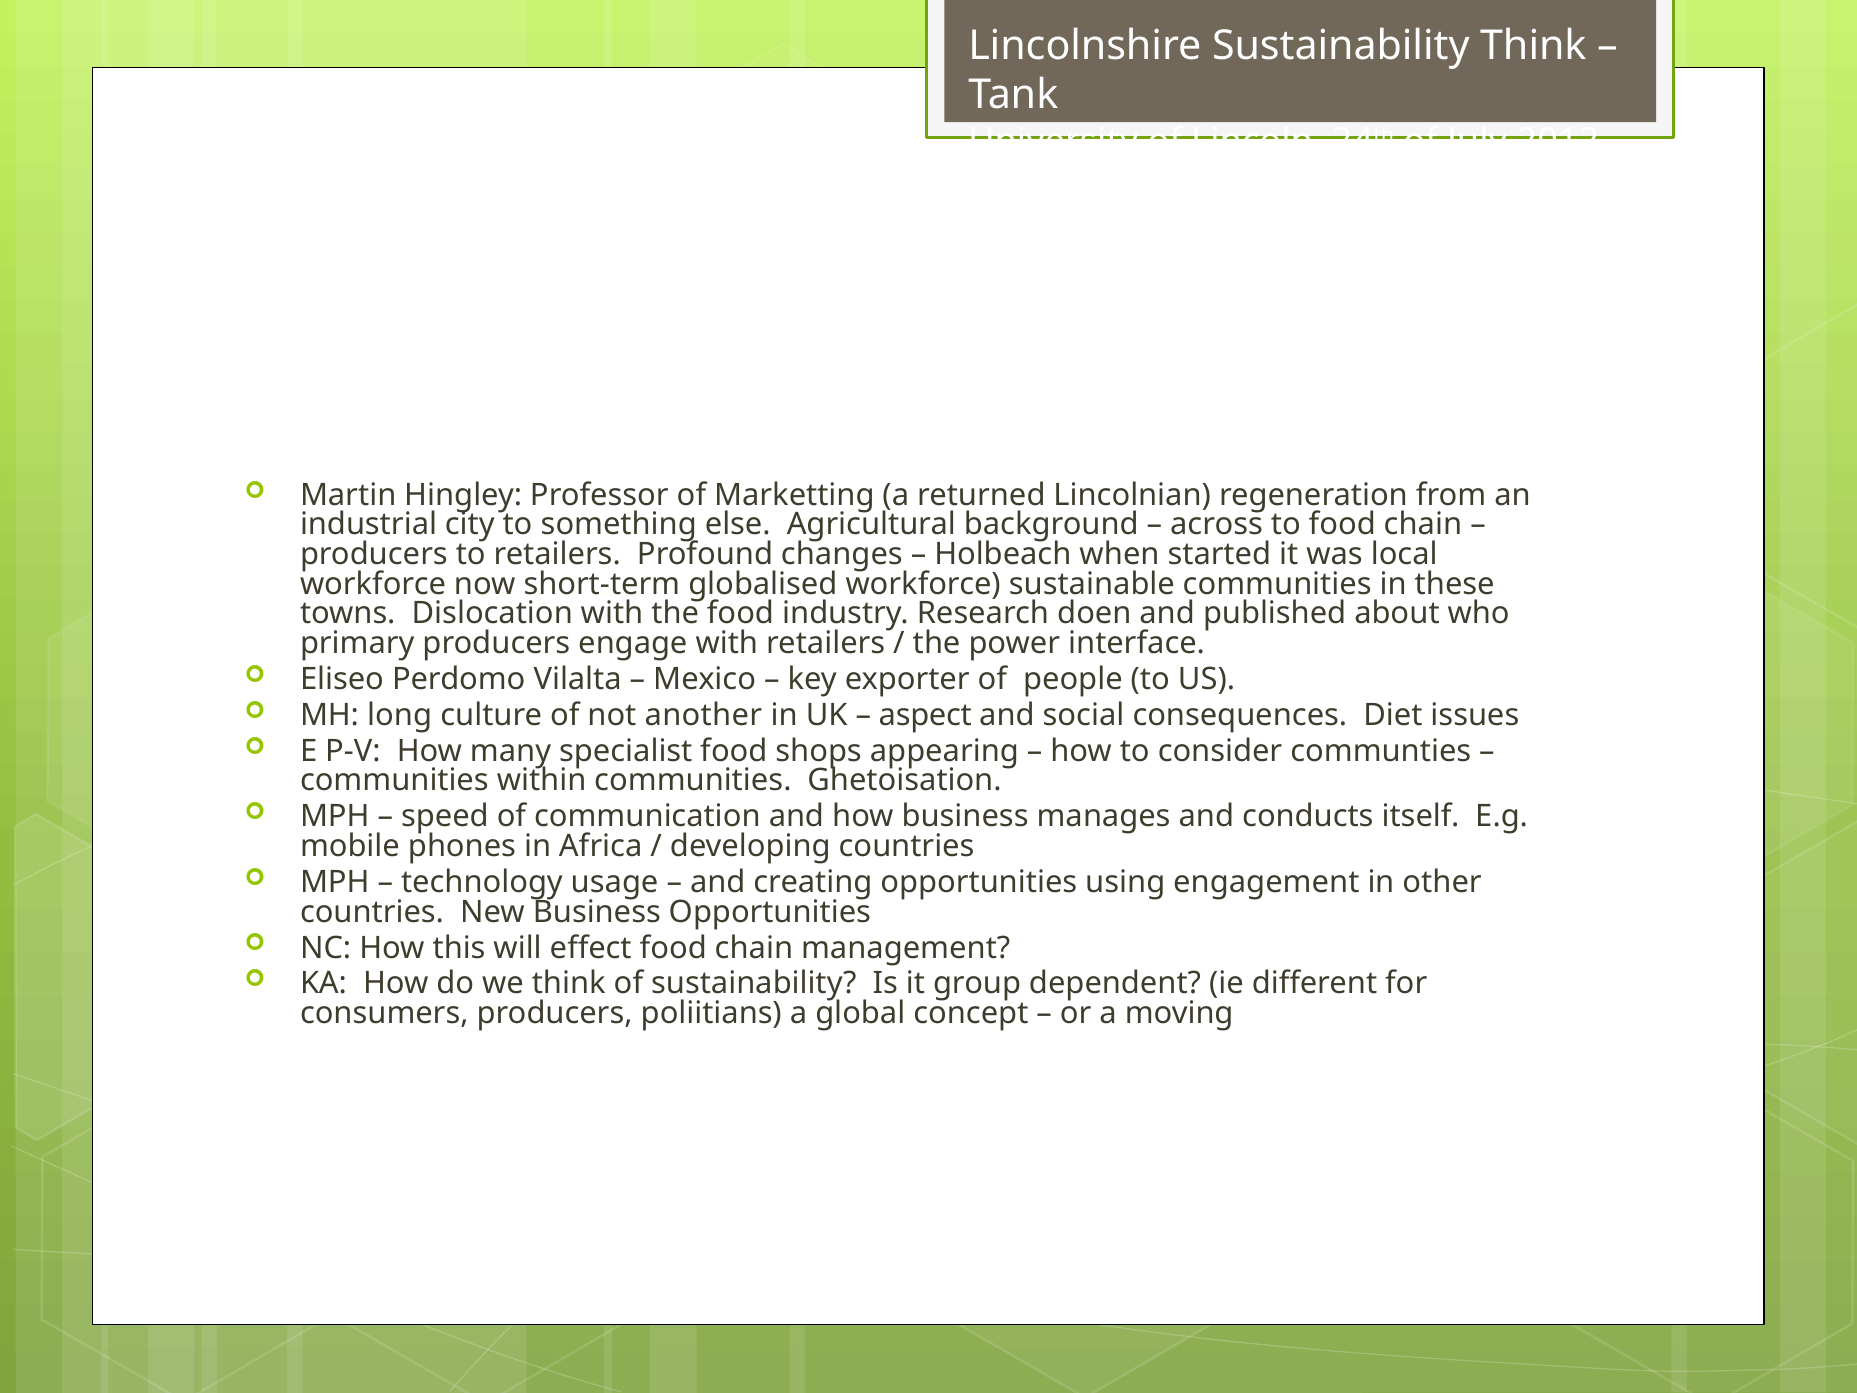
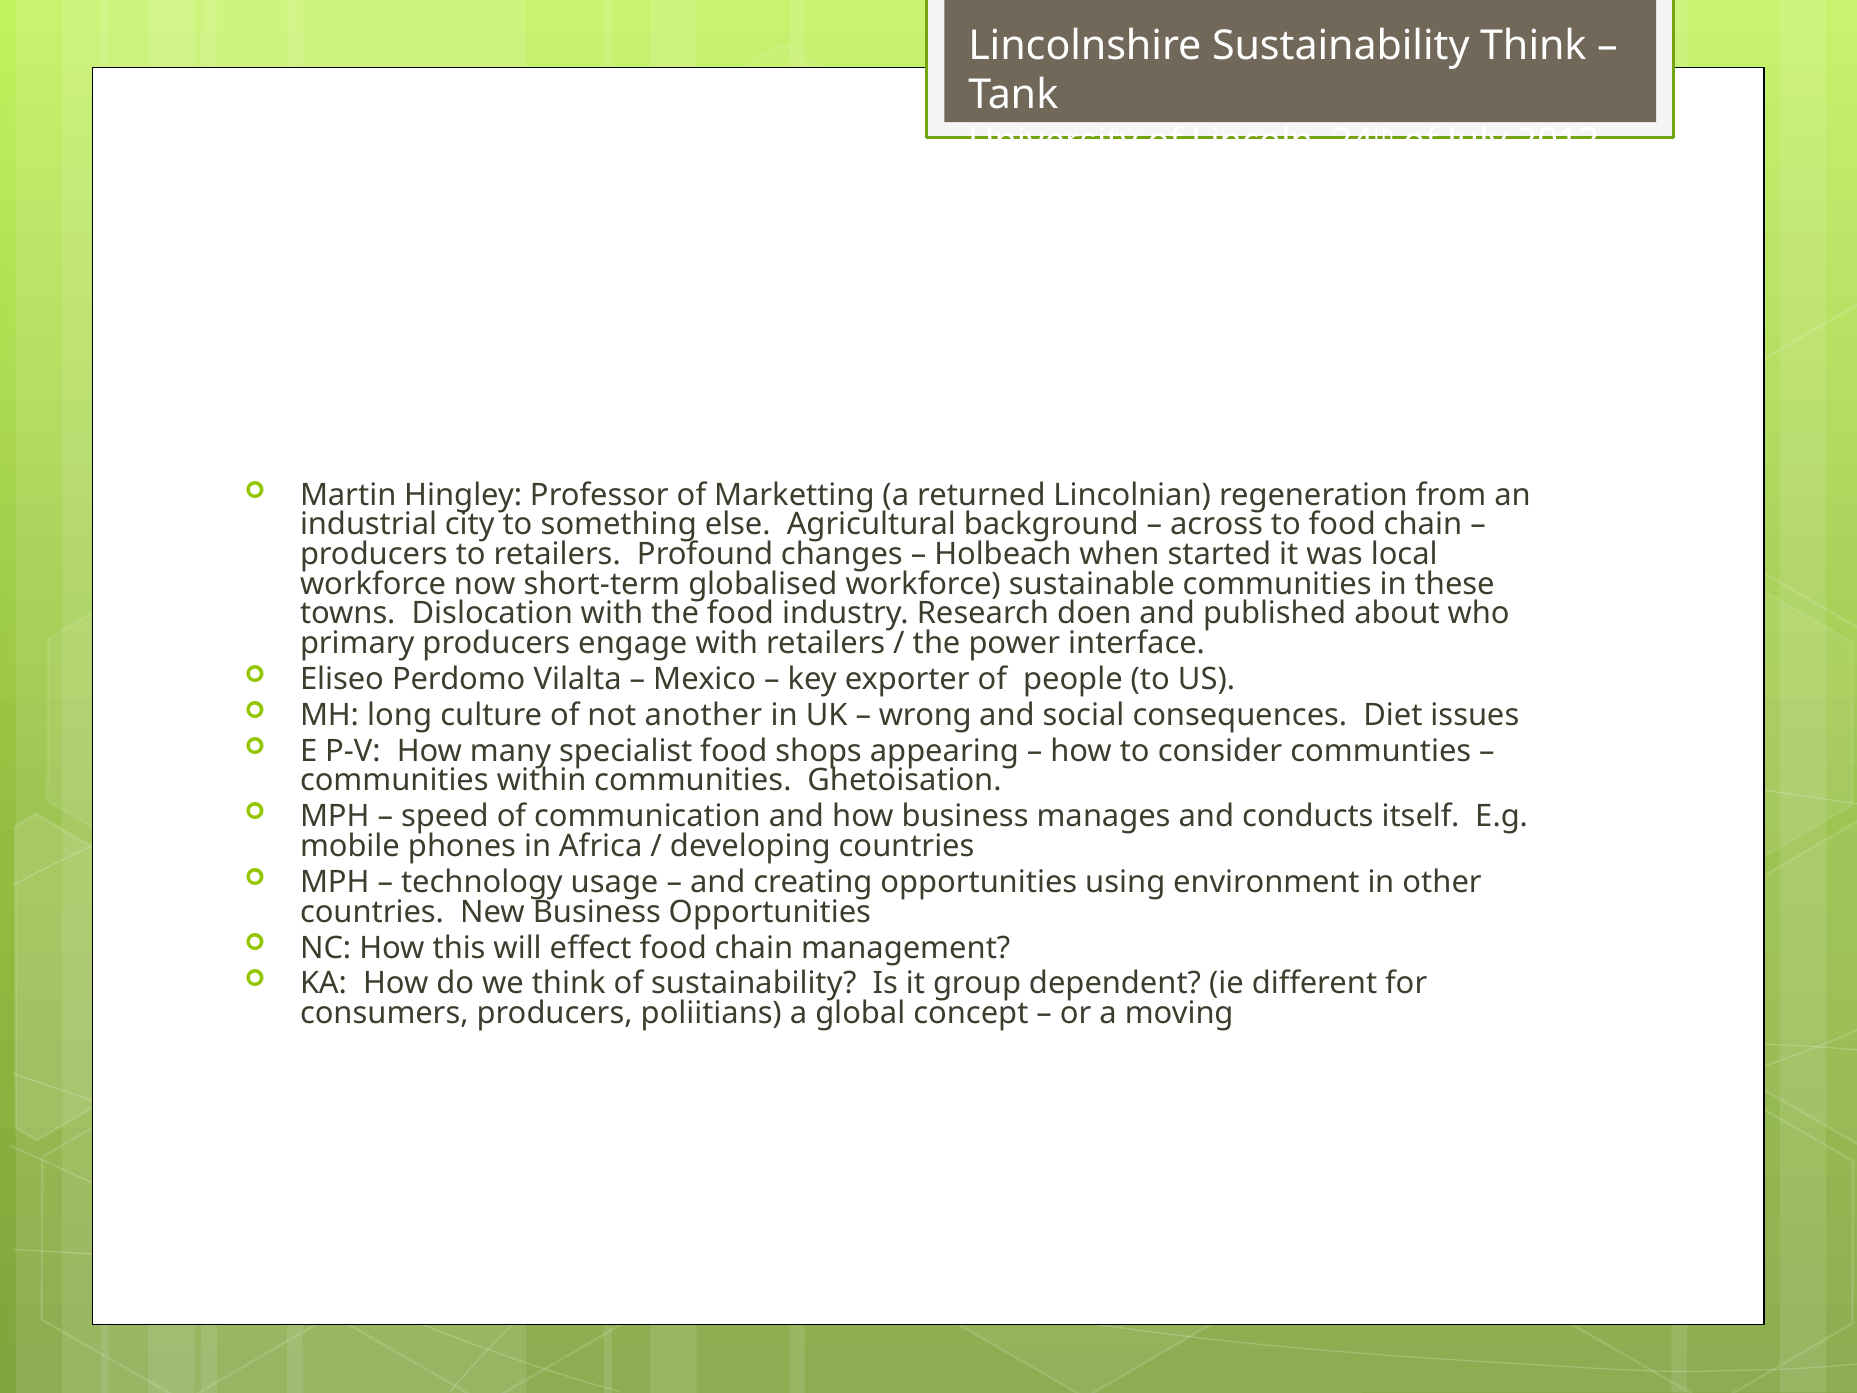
aspect: aspect -> wrong
engagement: engagement -> environment
